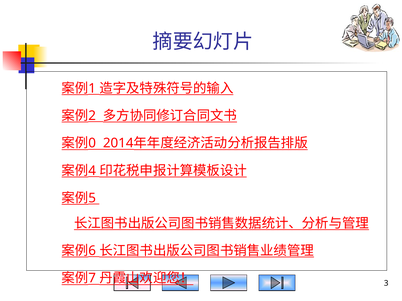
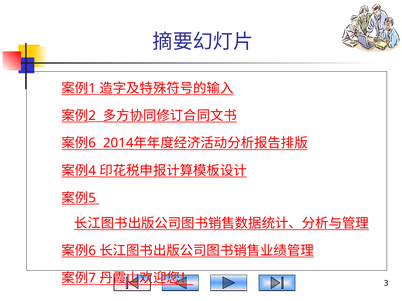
0 at (92, 143): 0 -> 6
